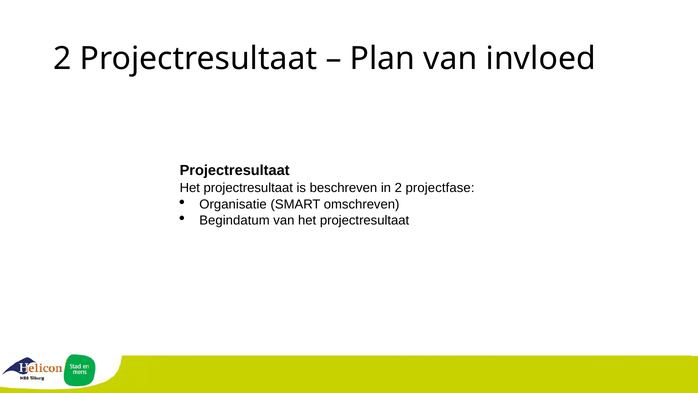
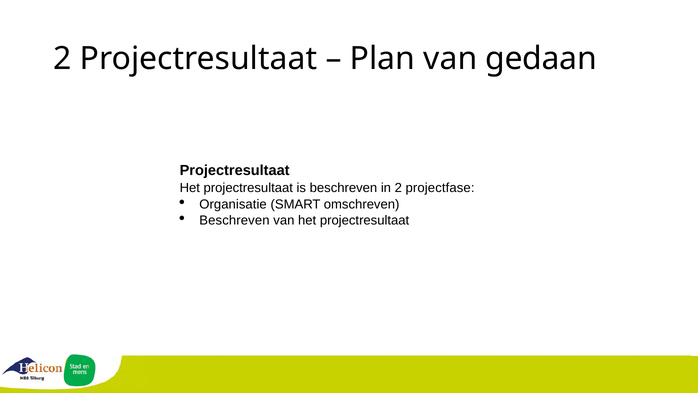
invloed: invloed -> gedaan
Begindatum at (234, 220): Begindatum -> Beschreven
